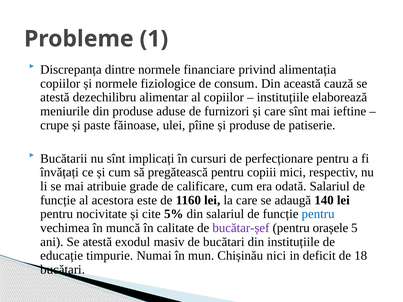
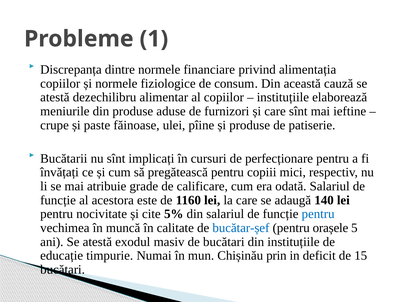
bucătar-șef colour: purple -> blue
nici: nici -> prin
18: 18 -> 15
